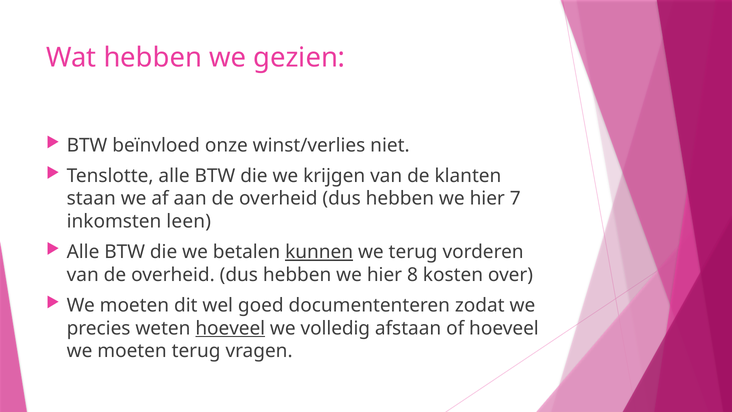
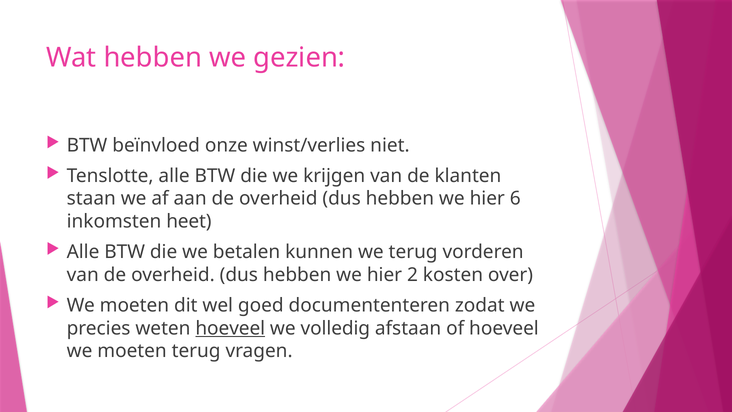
7: 7 -> 6
leen: leen -> heet
kunnen underline: present -> none
8: 8 -> 2
